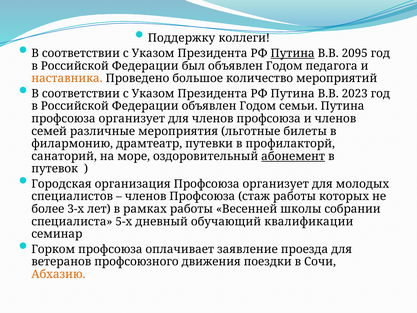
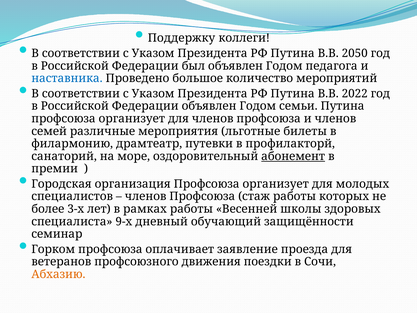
Путина at (293, 53) underline: present -> none
2095: 2095 -> 2050
наставника colour: orange -> blue
2023: 2023 -> 2022
путевок: путевок -> премии
собрании: собрании -> здоровых
5-х: 5-х -> 9-х
квалификации: квалификации -> защищённости
